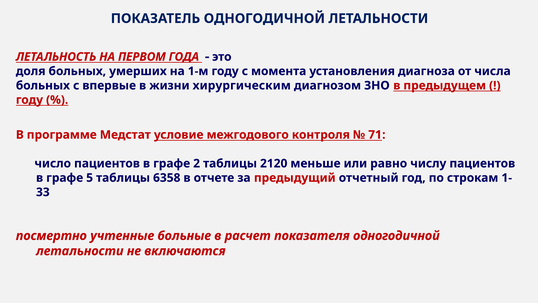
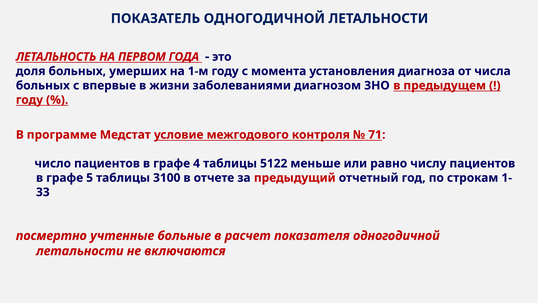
хирургическим: хирургическим -> заболеваниями
2: 2 -> 4
2120: 2120 -> 5122
6358: 6358 -> 3100
